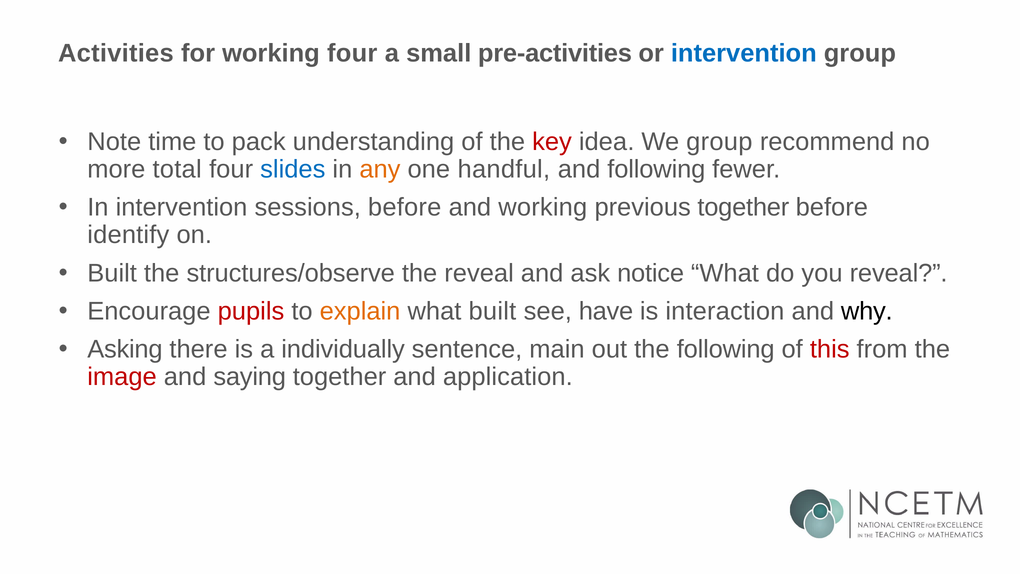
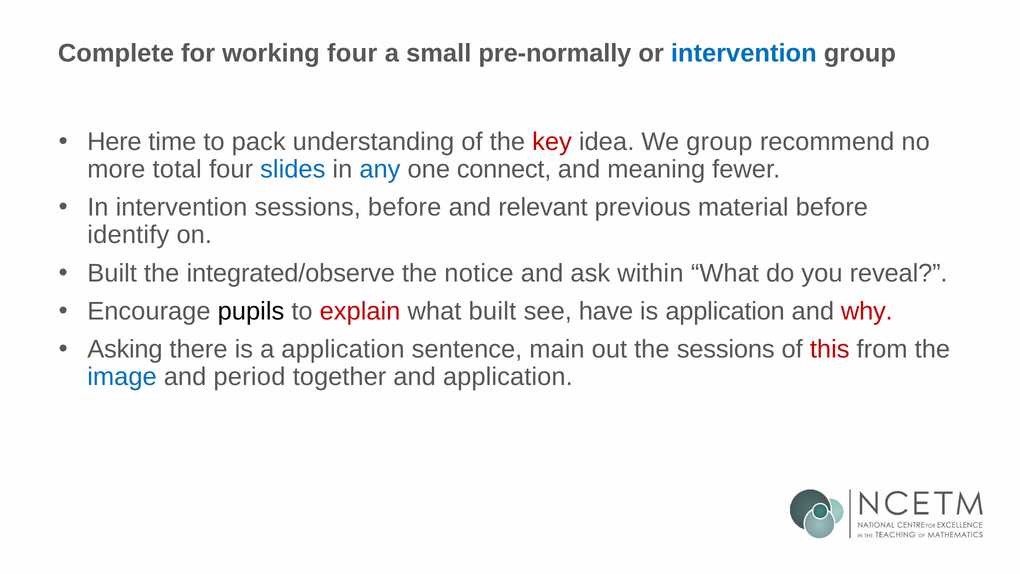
Activities: Activities -> Complete
pre-activities: pre-activities -> pre-normally
Note: Note -> Here
any colour: orange -> blue
handful: handful -> connect
and following: following -> meaning
and working: working -> relevant
previous together: together -> material
structures/observe: structures/observe -> integrated/observe
the reveal: reveal -> notice
notice: notice -> within
pupils colour: red -> black
explain colour: orange -> red
is interaction: interaction -> application
why colour: black -> red
a individually: individually -> application
the following: following -> sessions
image colour: red -> blue
saying: saying -> period
